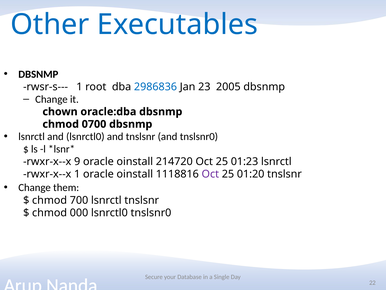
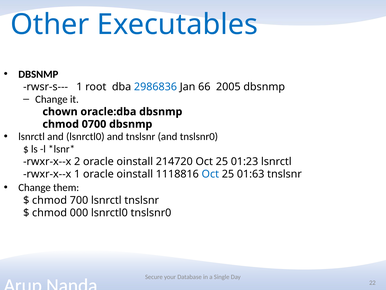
23: 23 -> 66
9: 9 -> 2
Oct at (210, 174) colour: purple -> blue
01:20: 01:20 -> 01:63
